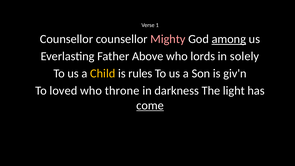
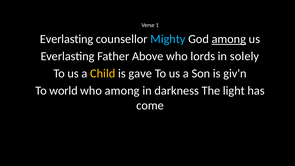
Counsellor at (67, 39): Counsellor -> Everlasting
Mighty colour: pink -> light blue
rules: rules -> gave
loved: loved -> world
who throne: throne -> among
come underline: present -> none
